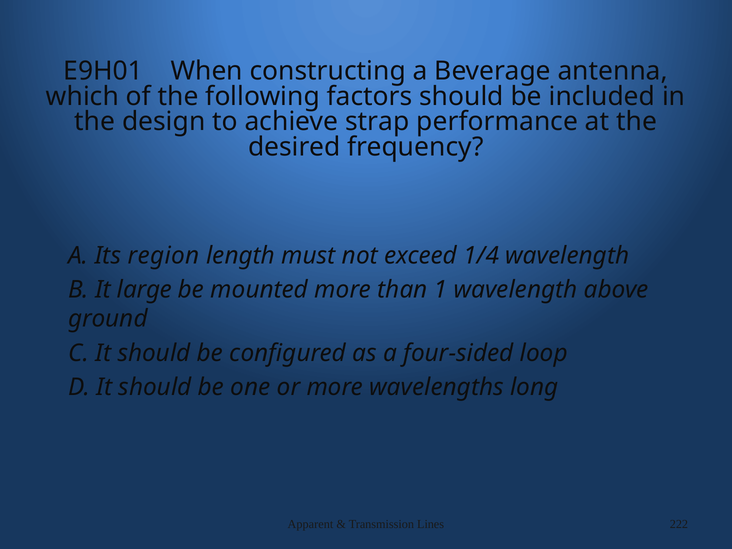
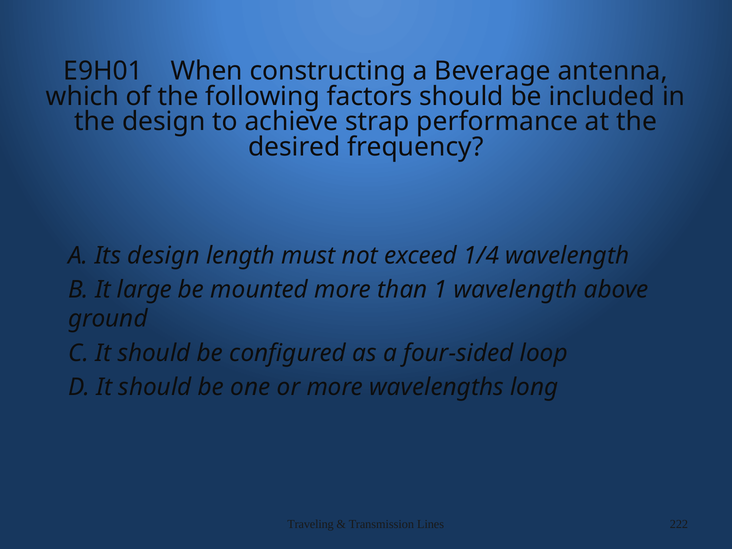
Its region: region -> design
Apparent: Apparent -> Traveling
